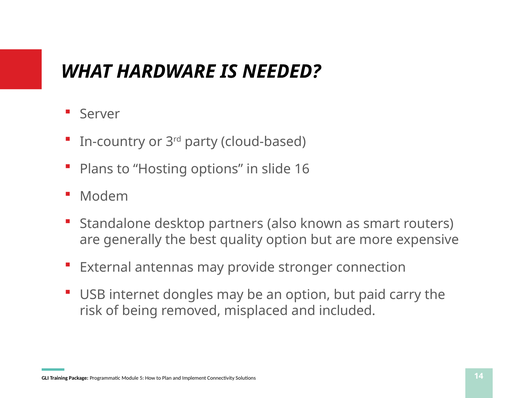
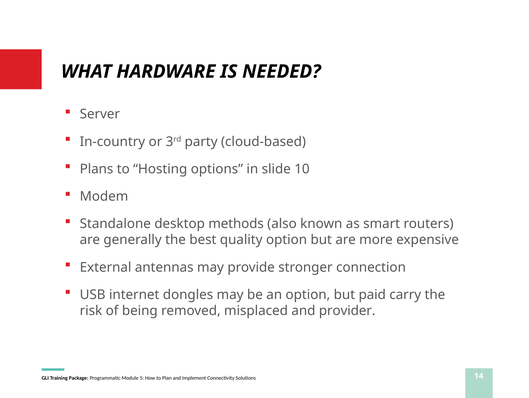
16: 16 -> 10
partners: partners -> methods
included: included -> provider
